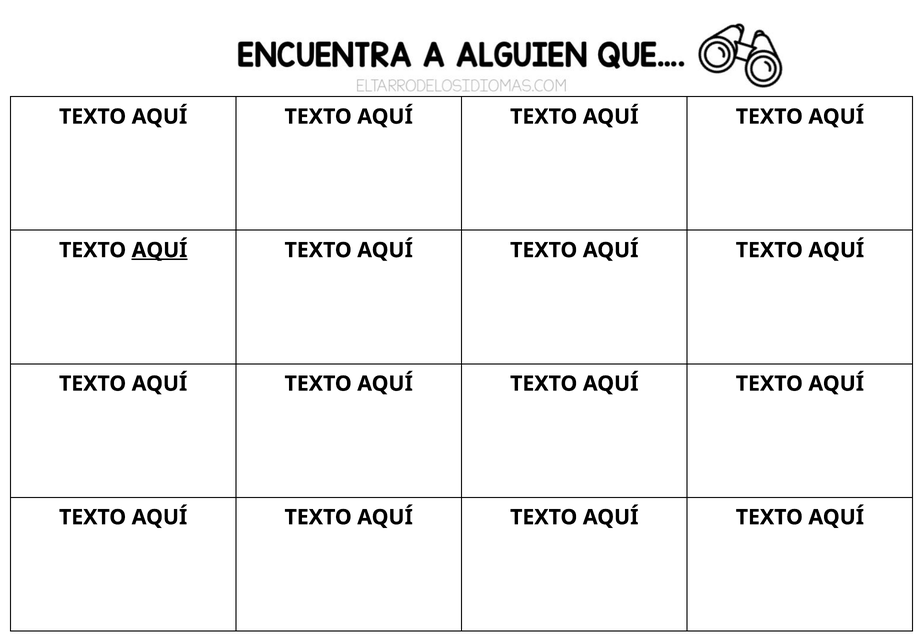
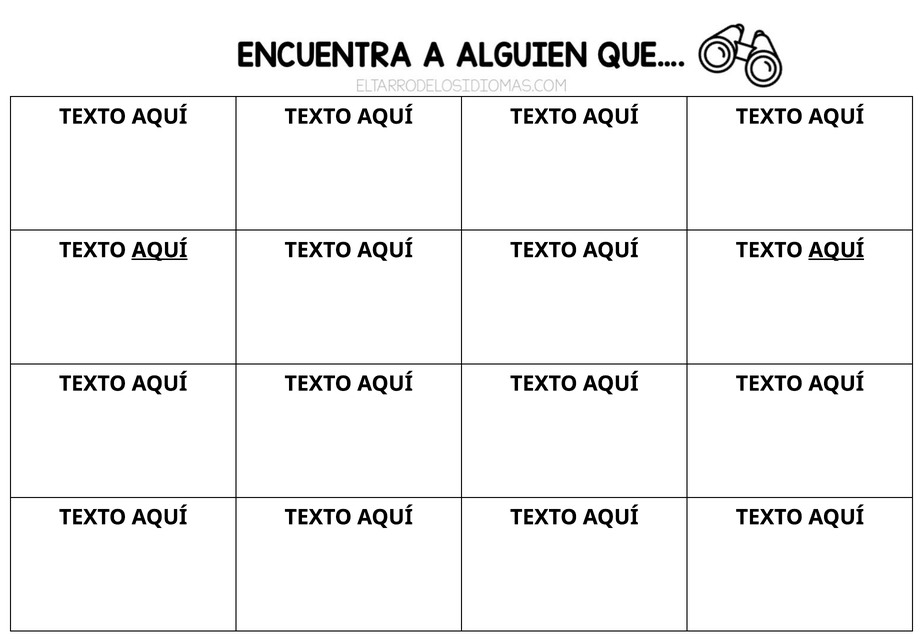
AQUÍ at (836, 250) underline: none -> present
